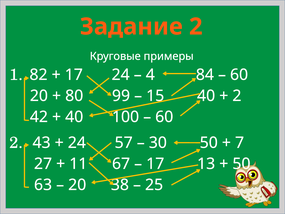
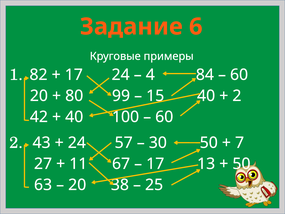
Задание 2: 2 -> 6
